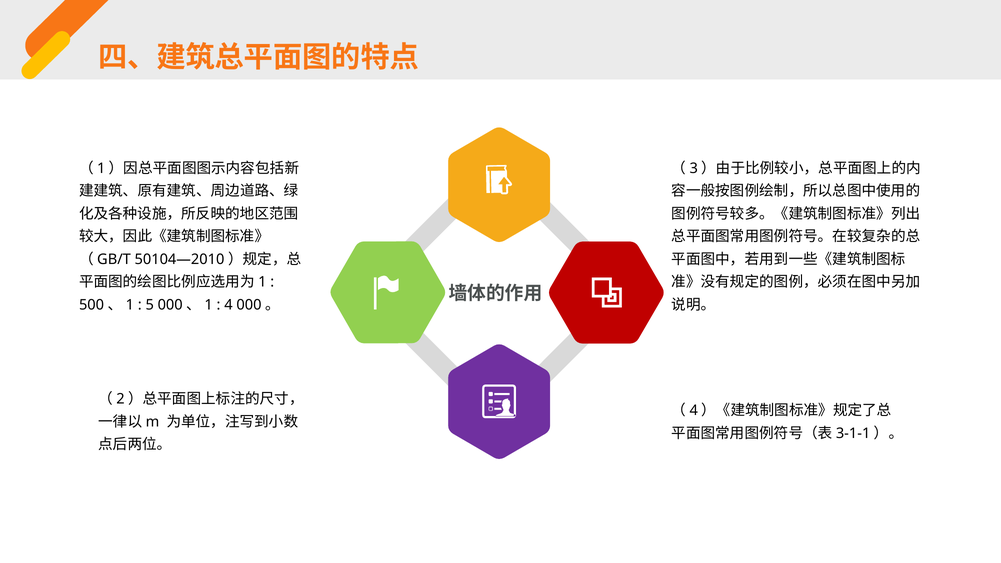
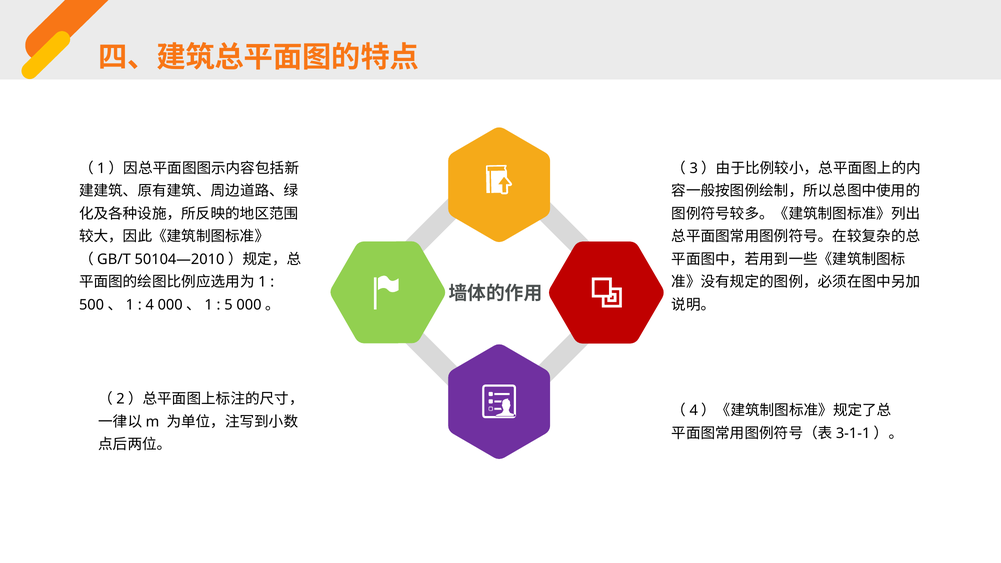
5: 5 -> 4
4: 4 -> 5
